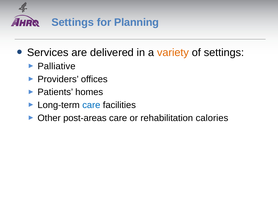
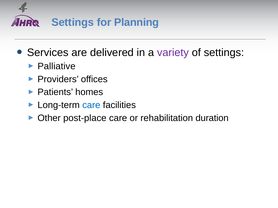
variety colour: orange -> purple
post-areas: post-areas -> post-place
calories: calories -> duration
